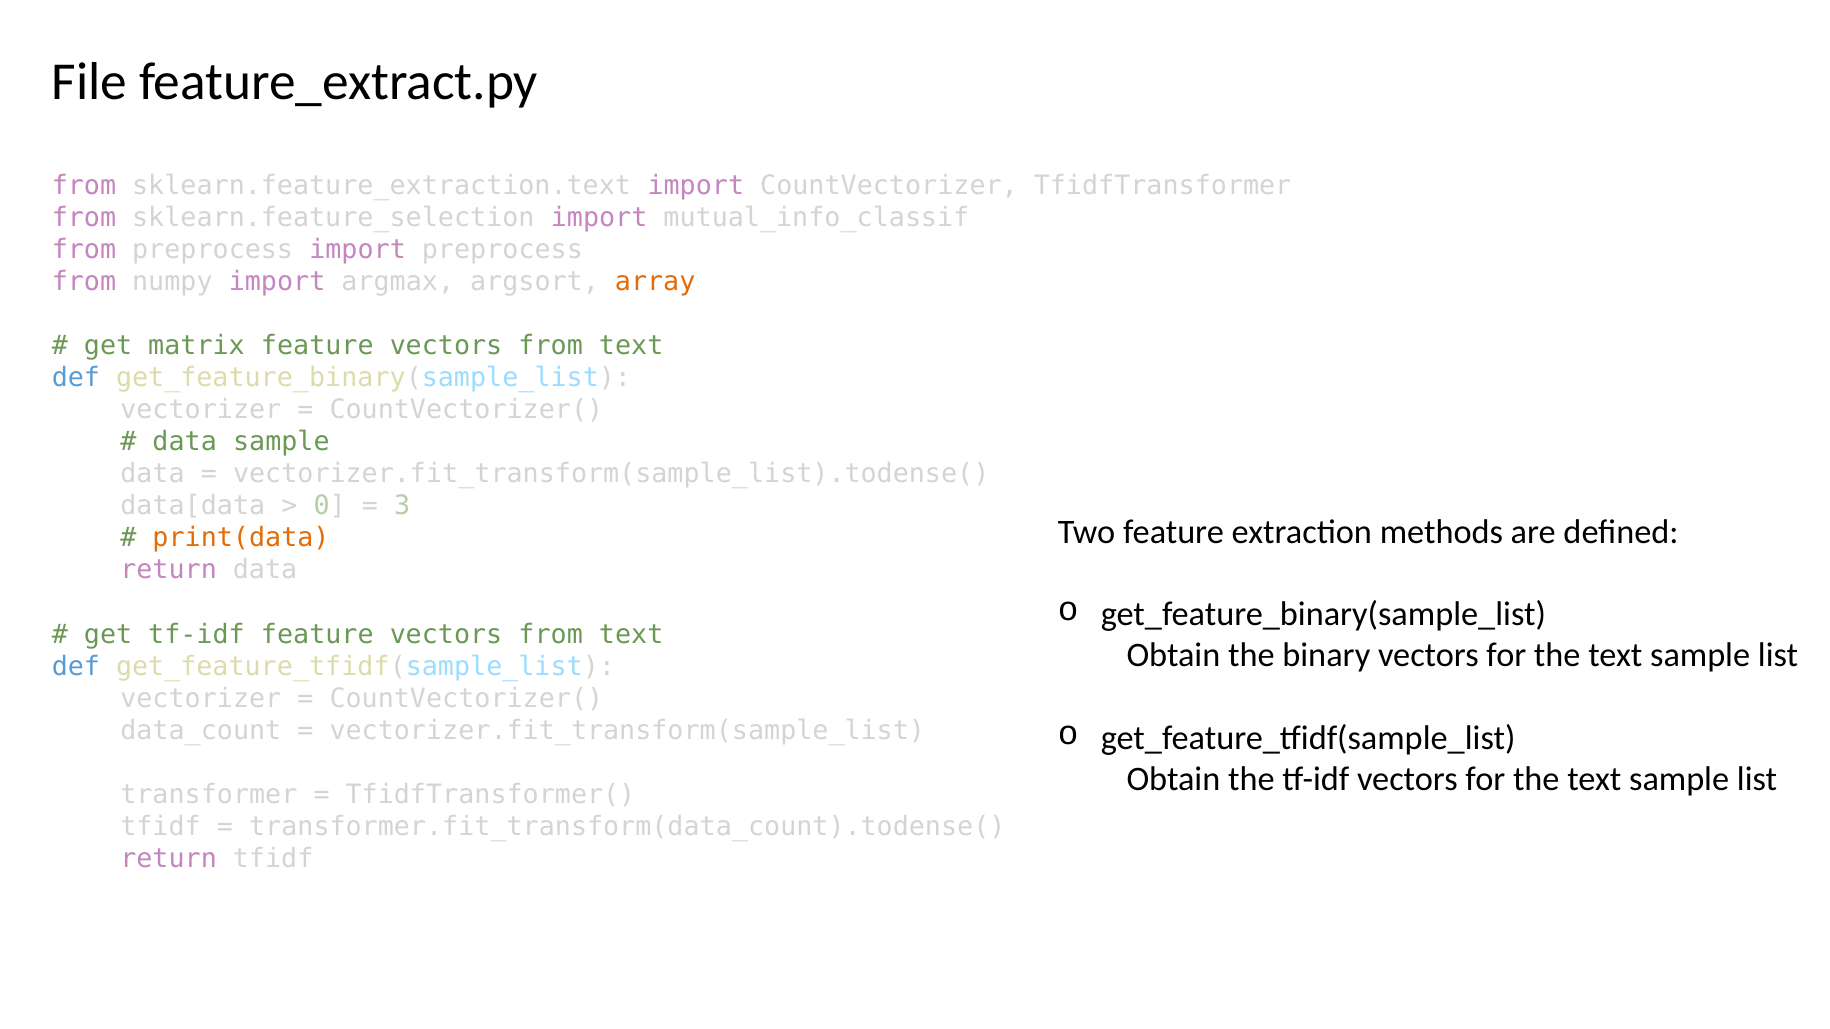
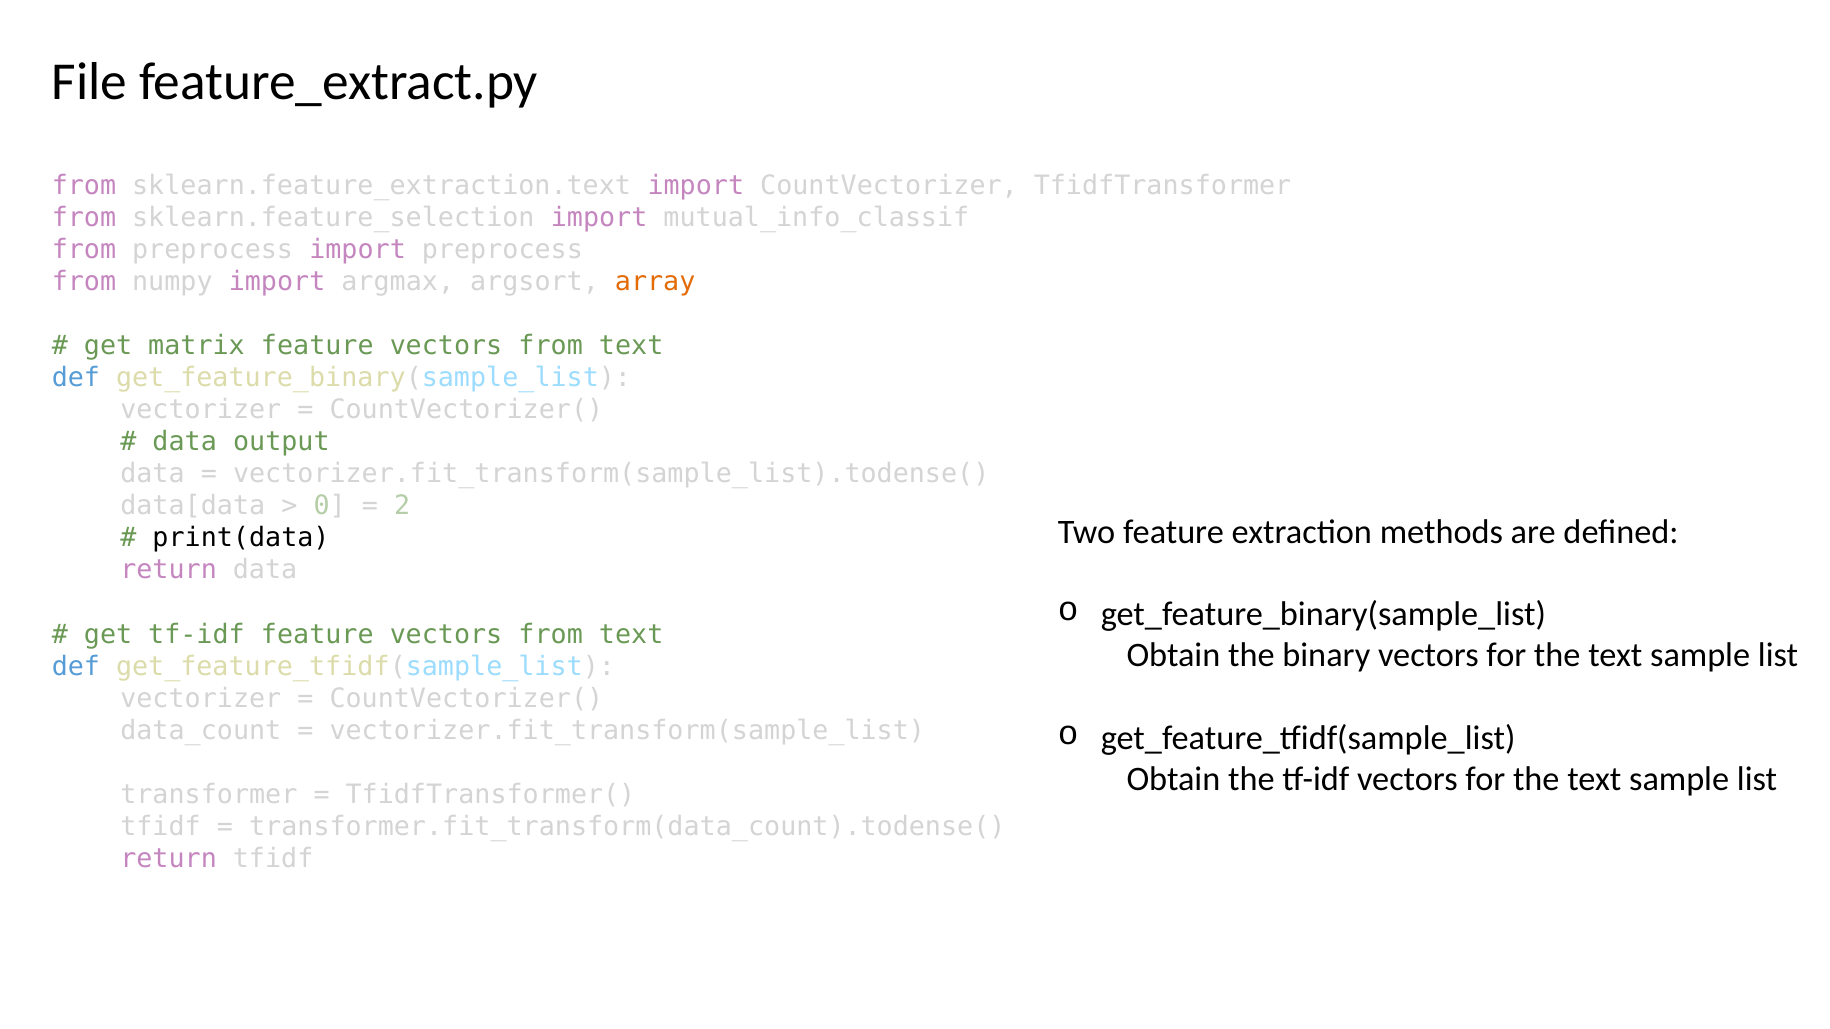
data sample: sample -> output
3: 3 -> 2
print(data colour: orange -> black
